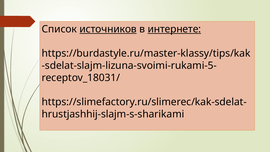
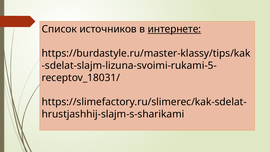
источников underline: present -> none
